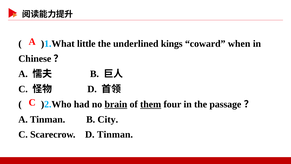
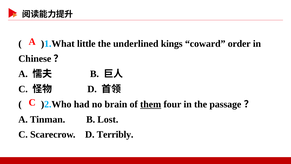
when: when -> order
brain underline: present -> none
City: City -> Lost
D Tinman: Tinman -> Terribly
